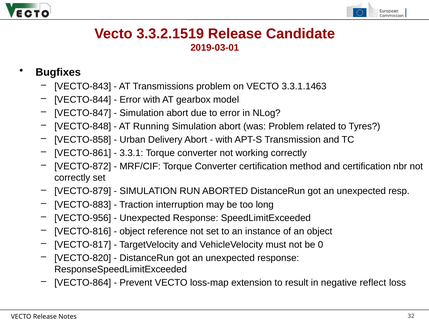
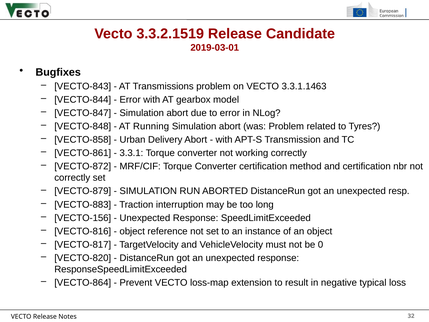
VECTO-956: VECTO-956 -> VECTO-156
reflect: reflect -> typical
